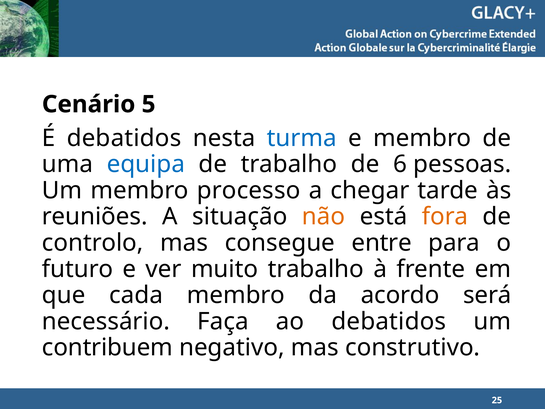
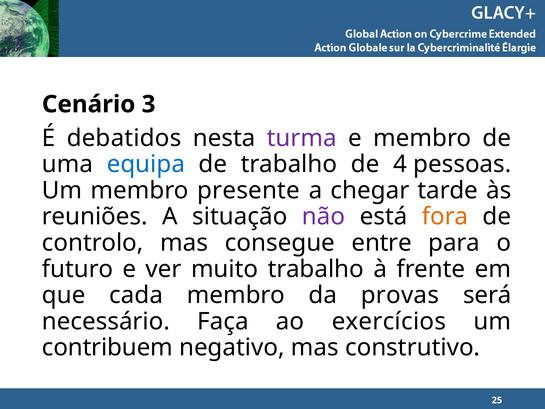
5: 5 -> 3
turma colour: blue -> purple
6: 6 -> 4
processo: processo -> presente
não colour: orange -> purple
acordo: acordo -> provas
ao debatidos: debatidos -> exercícios
